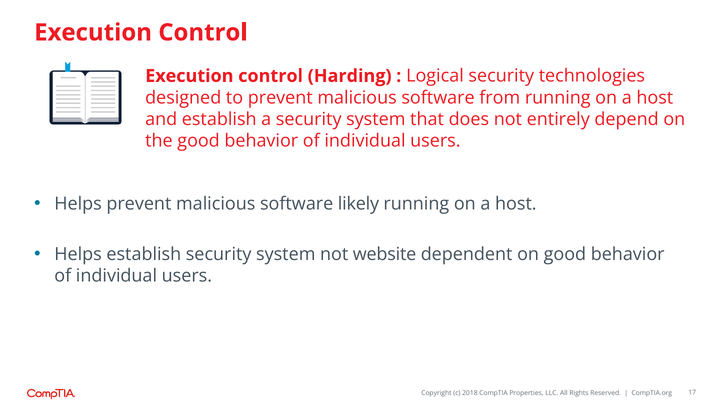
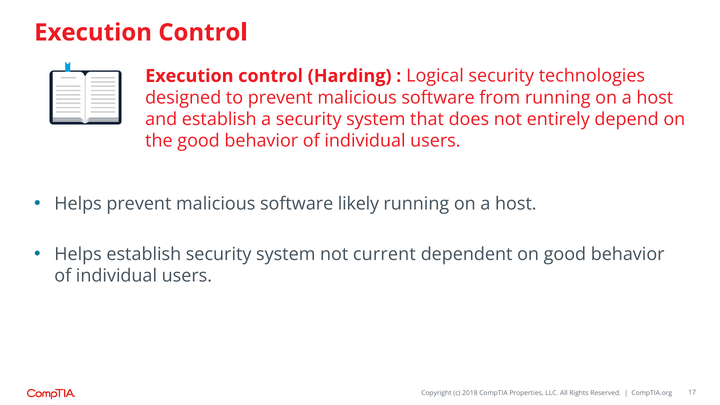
website: website -> current
